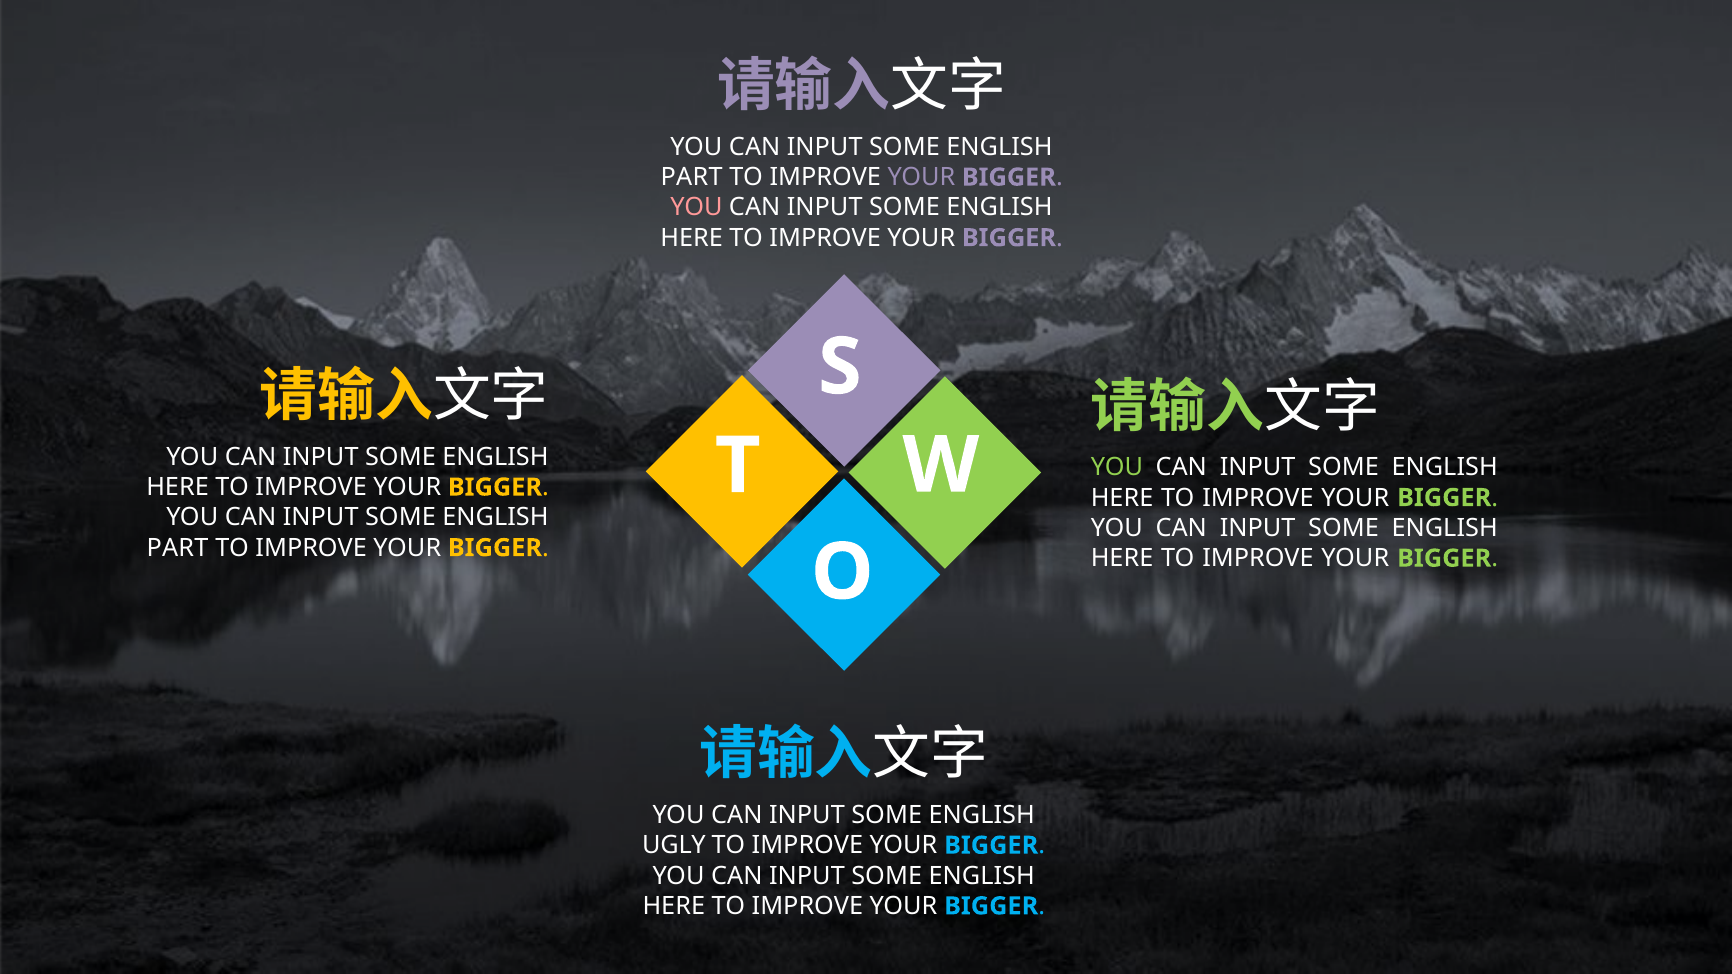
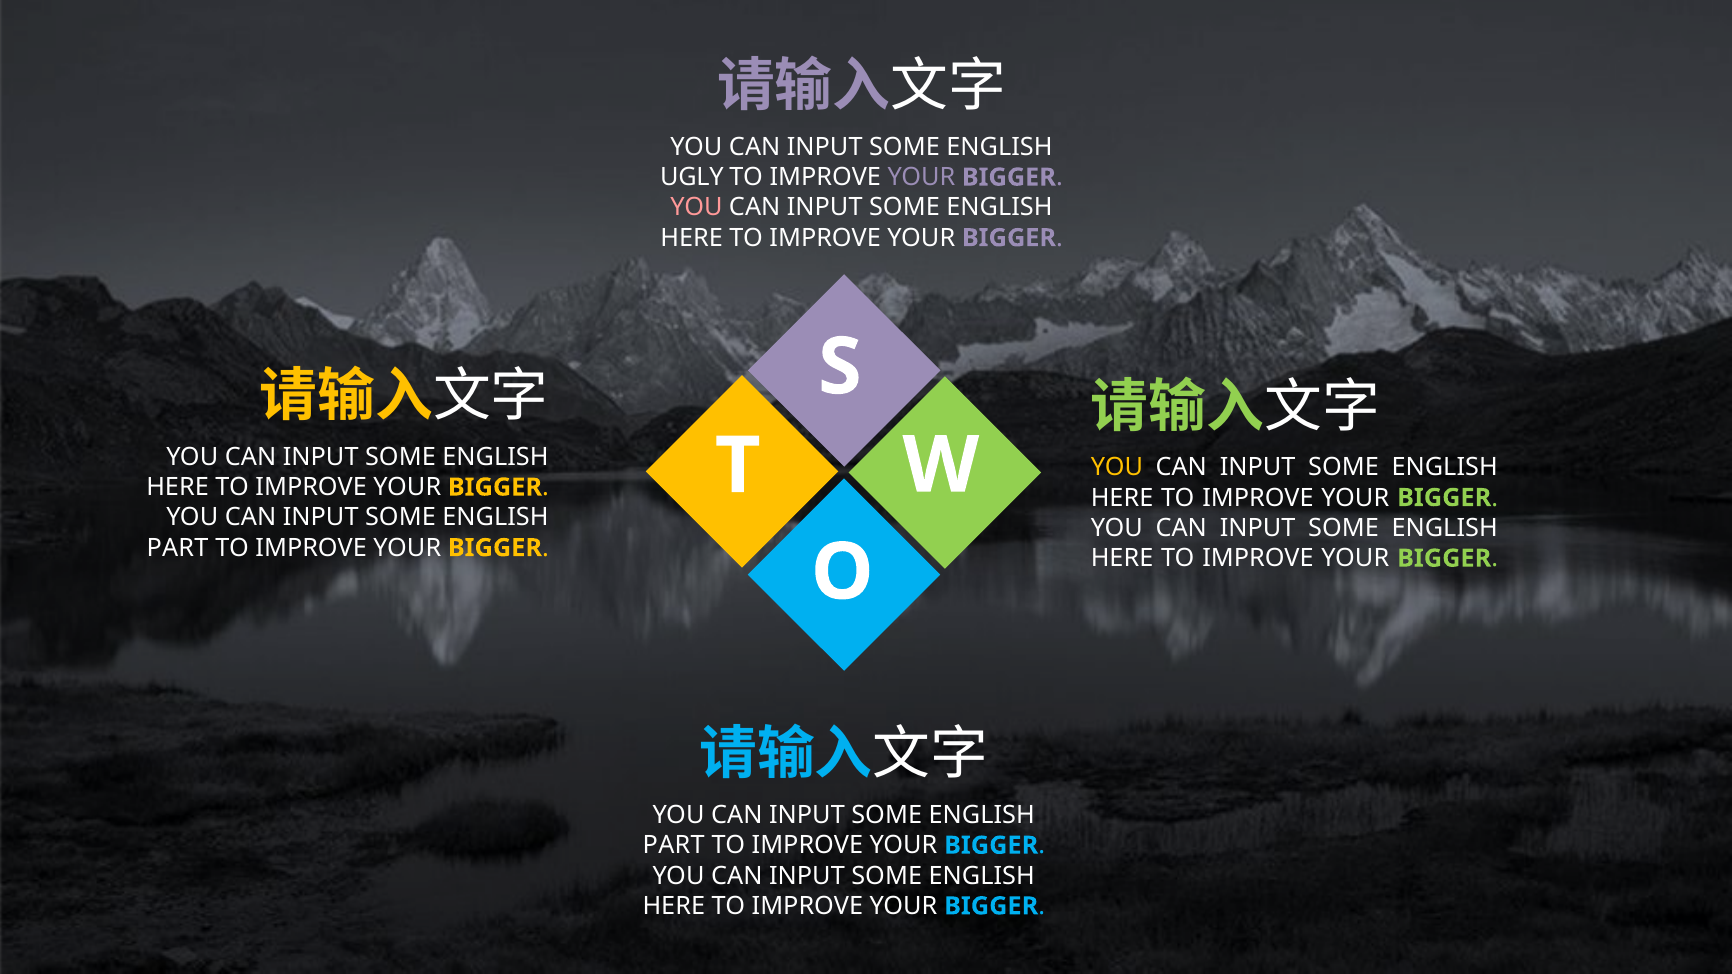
PART at (692, 177): PART -> UGLY
YOU at (1117, 467) colour: light green -> yellow
UGLY at (674, 846): UGLY -> PART
